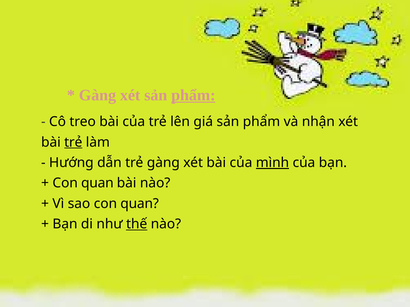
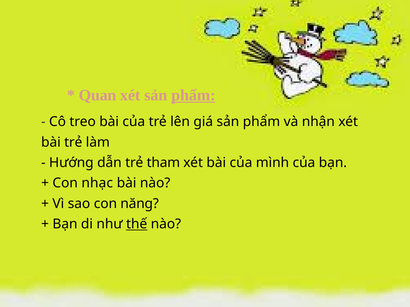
Gàng at (97, 95): Gàng -> Quan
trẻ at (73, 142) underline: present -> none
trẻ gàng: gàng -> tham
mình underline: present -> none
quan at (97, 183): quan -> nhạc
sao con quan: quan -> năng
